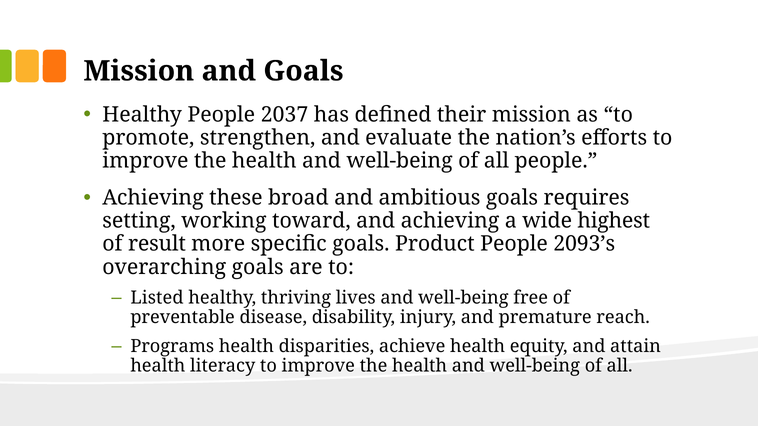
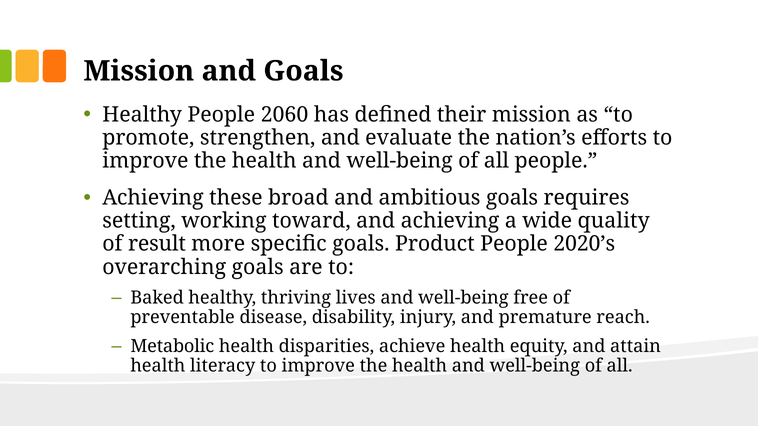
2037: 2037 -> 2060
highest: highest -> quality
2093’s: 2093’s -> 2020’s
Listed: Listed -> Baked
Programs: Programs -> Metabolic
